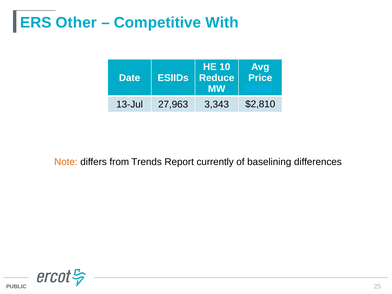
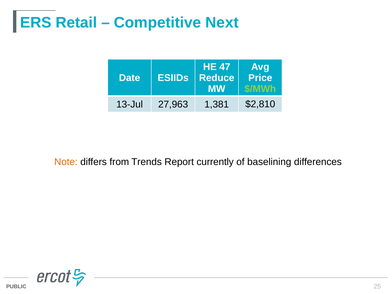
Other: Other -> Retail
With: With -> Next
10: 10 -> 47
$/MWh colour: light blue -> light green
3,343: 3,343 -> 1,381
